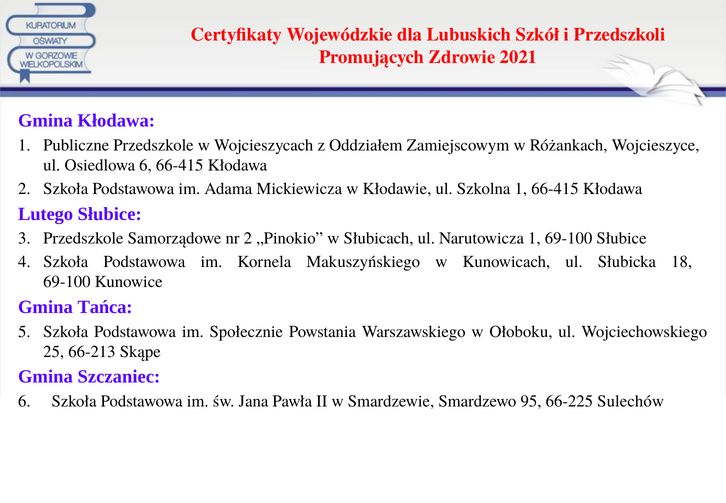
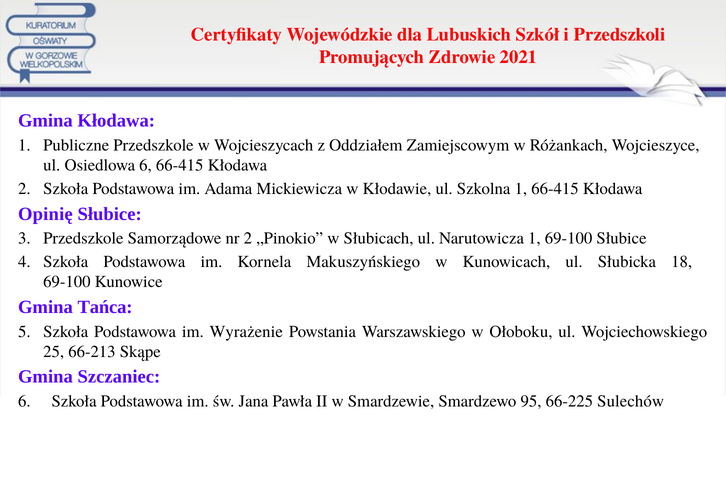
Lutego: Lutego -> Opinię
Społecznie: Społecznie -> Wyrażenie
